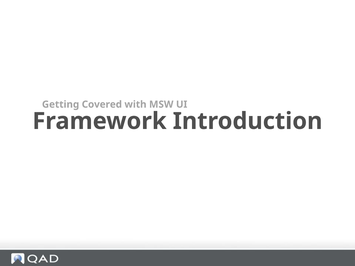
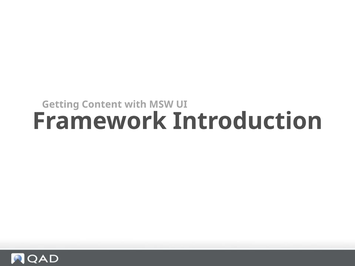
Covered: Covered -> Content
